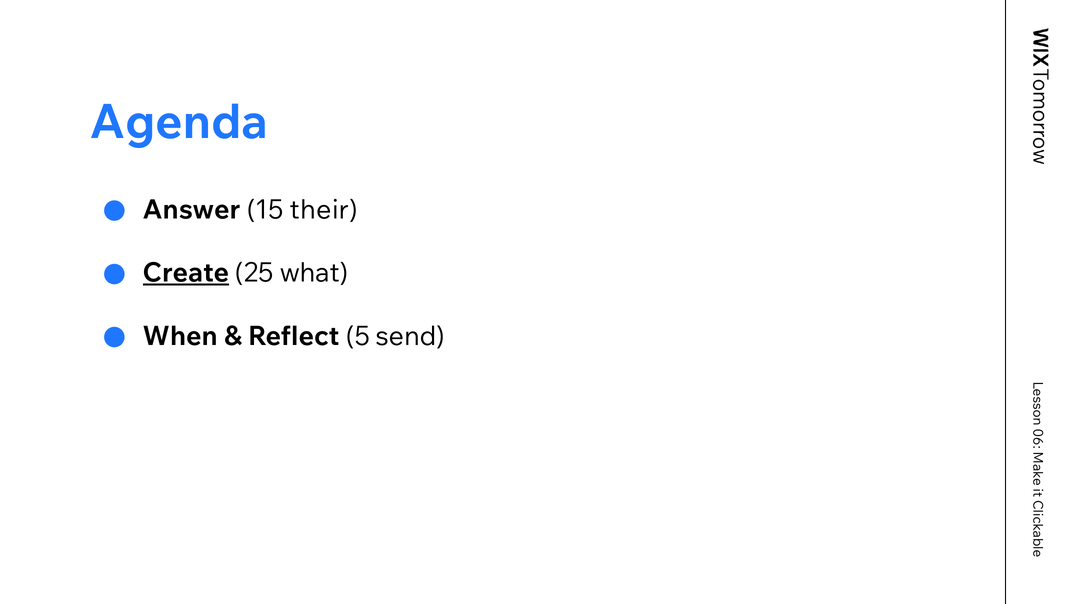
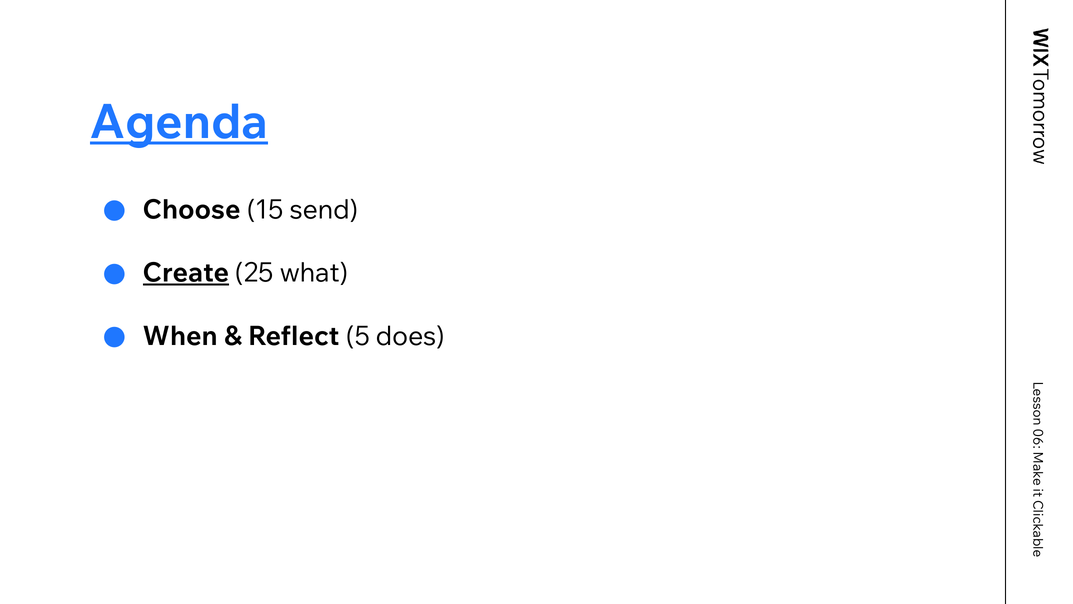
Agenda underline: none -> present
Answer: Answer -> Choose
their: their -> send
send: send -> does
